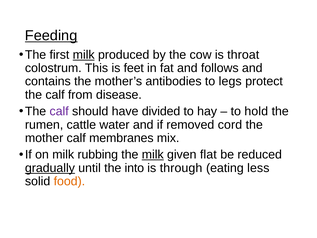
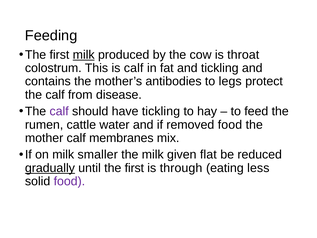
Feeding underline: present -> none
is feet: feet -> calf
and follows: follows -> tickling
have divided: divided -> tickling
hold: hold -> feed
removed cord: cord -> food
rubbing: rubbing -> smaller
milk at (153, 155) underline: present -> none
until the into: into -> first
food at (69, 181) colour: orange -> purple
